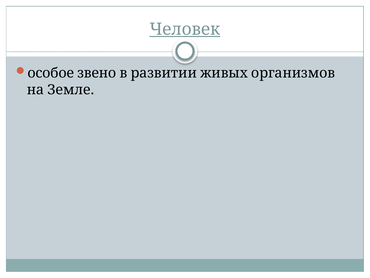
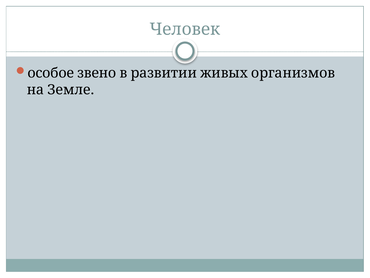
Человек underline: present -> none
